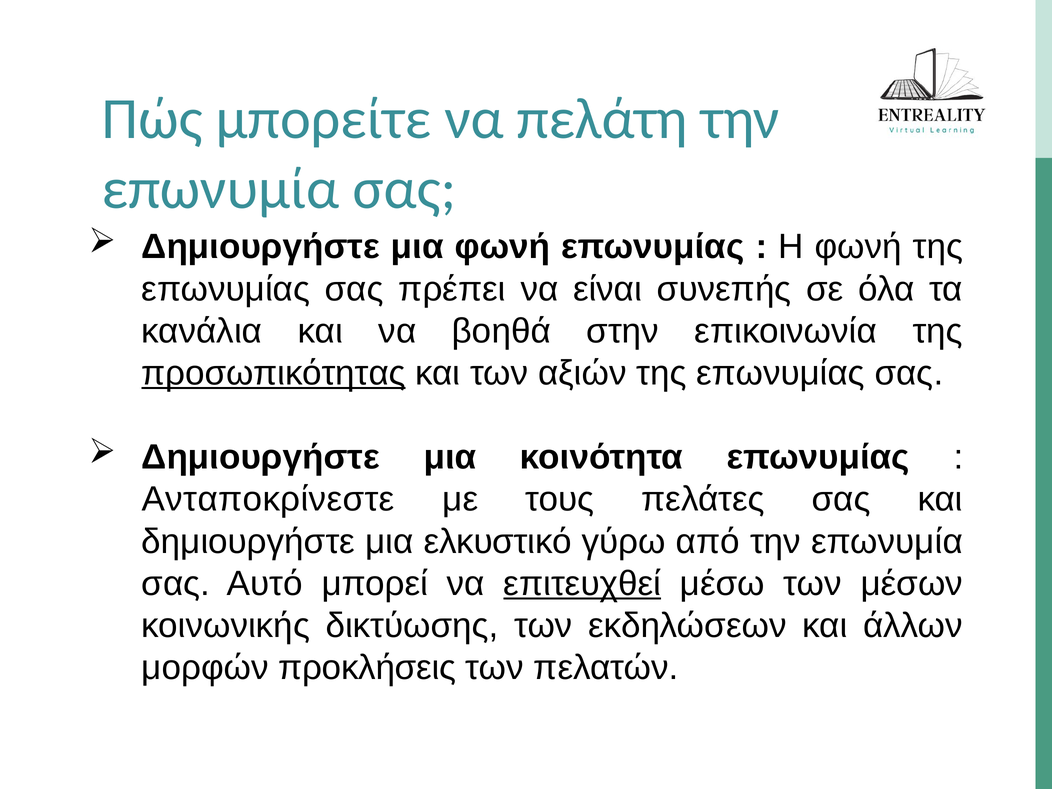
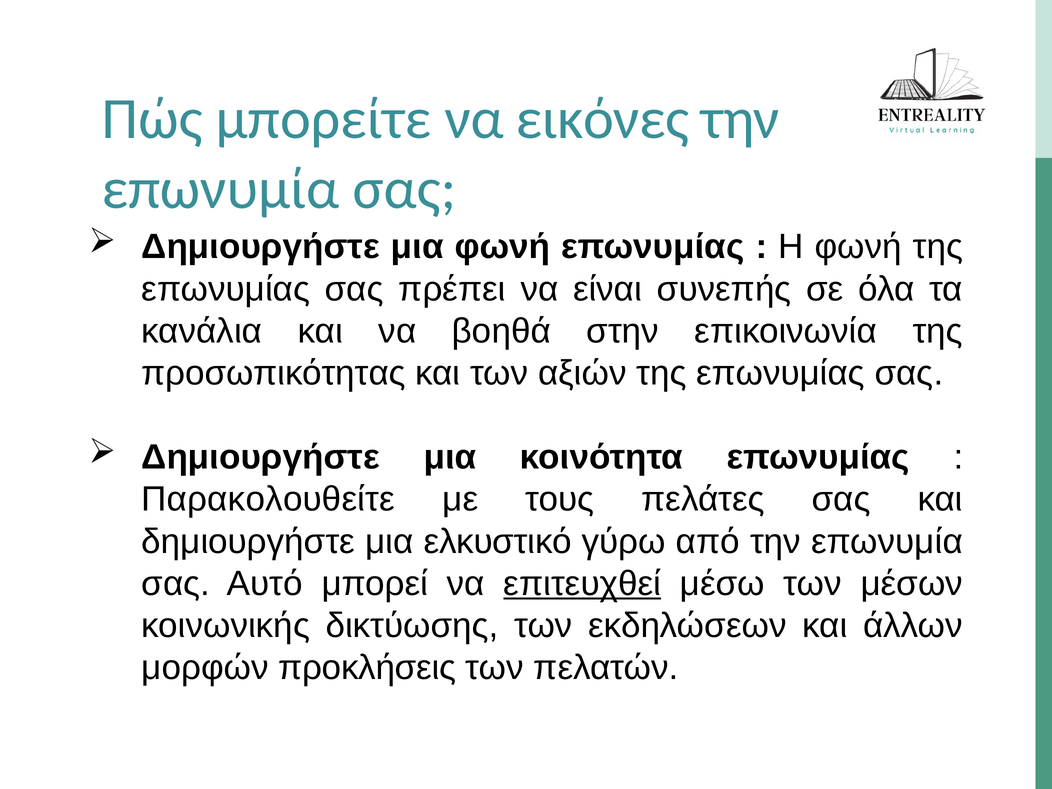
πελάτη: πελάτη -> εικόνες
προσωπικότητας underline: present -> none
Ανταποκρίνεστε: Ανταποκρίνεστε -> Παρακολουθείτε
